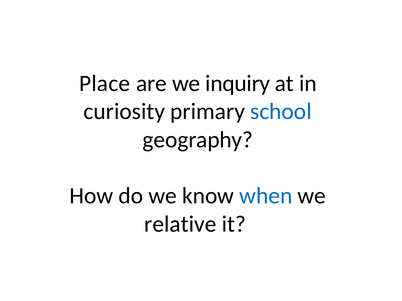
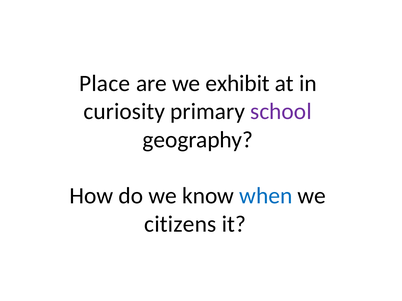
inquiry: inquiry -> exhibit
school colour: blue -> purple
relative: relative -> citizens
